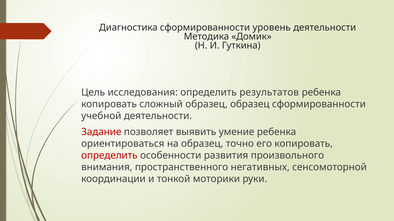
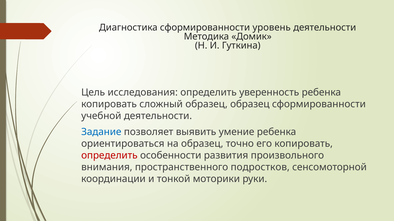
результатов: результатов -> уверенность
Задание colour: red -> blue
негативных: негативных -> подростков
